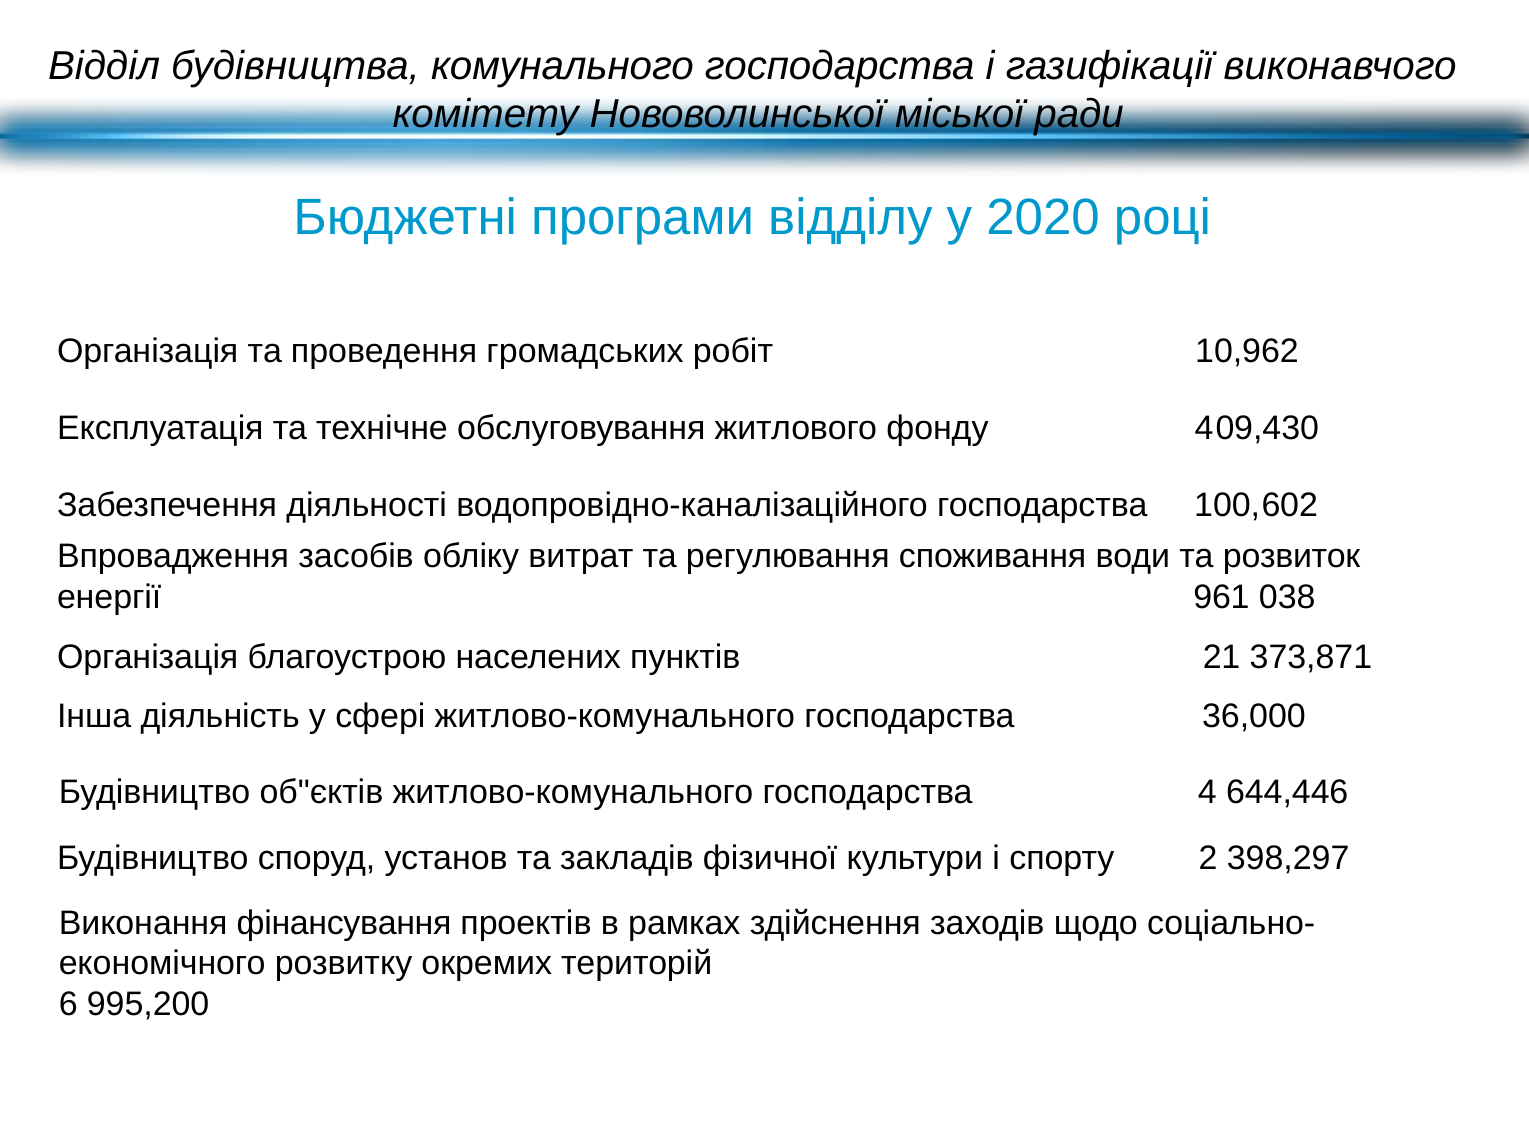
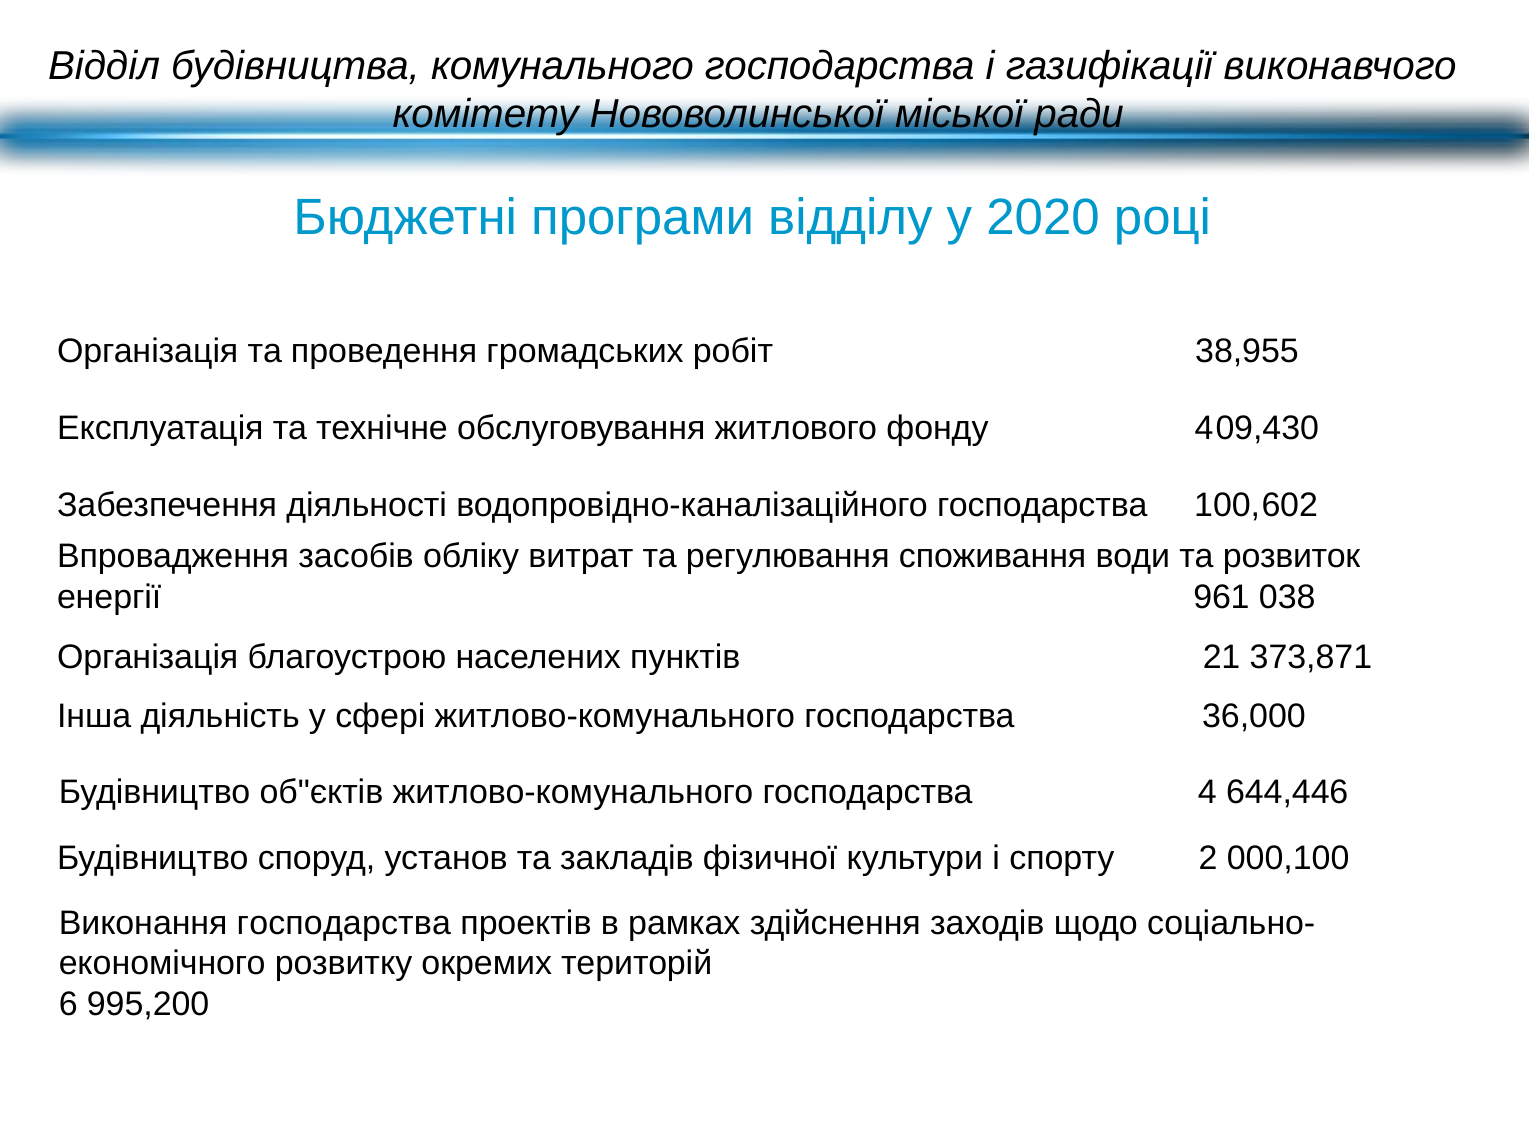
10,962: 10,962 -> 38,955
398,297: 398,297 -> 000,100
Виконання фінансування: фінансування -> господарства
